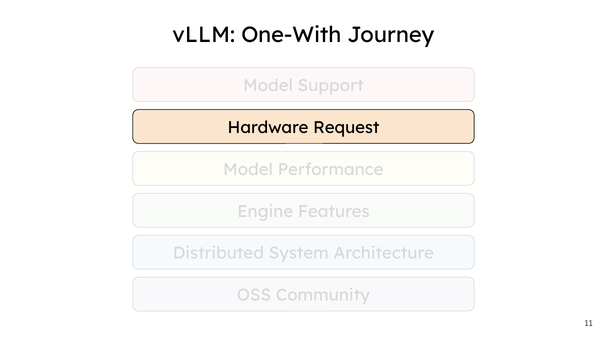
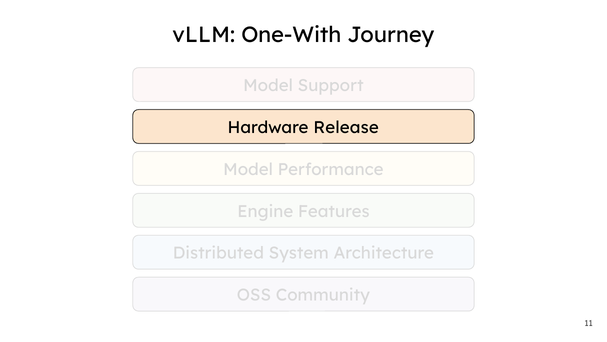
Request: Request -> Release
